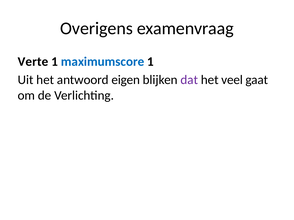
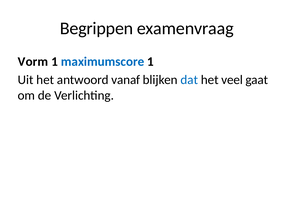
Overigens: Overigens -> Begrippen
Verte: Verte -> Vorm
eigen: eigen -> vanaf
dat colour: purple -> blue
